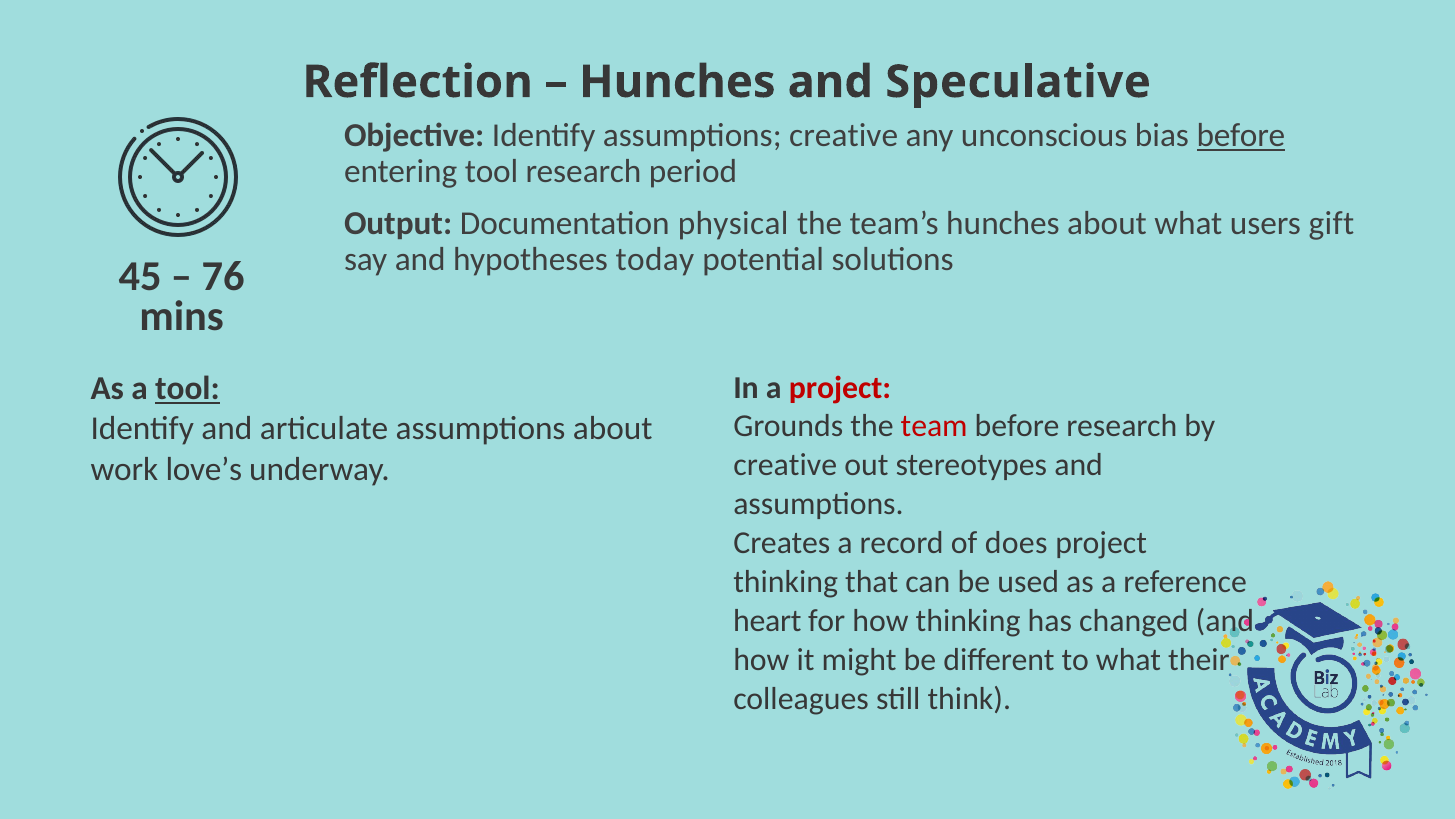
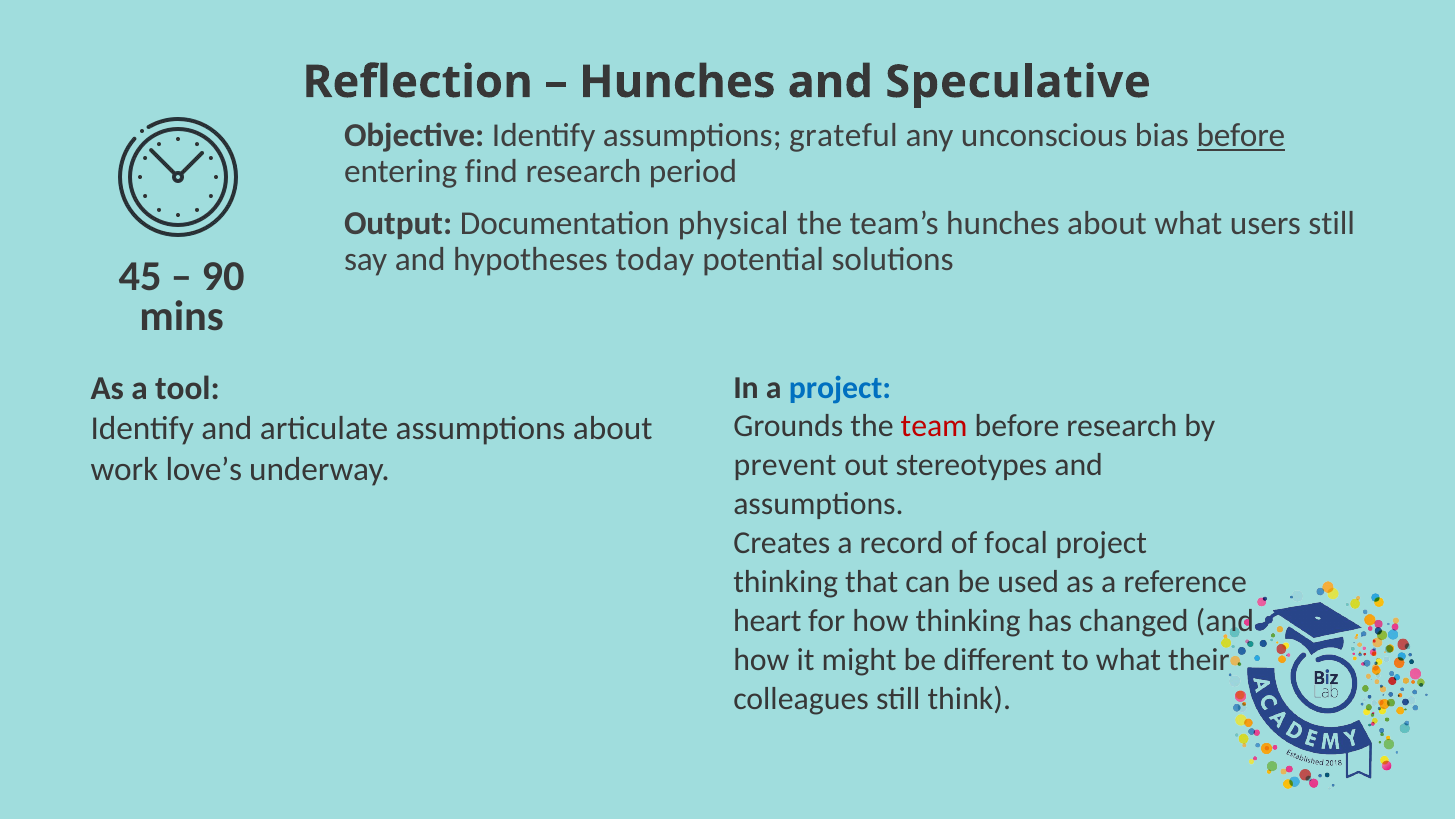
assumptions creative: creative -> grateful
entering tool: tool -> find
users gift: gift -> still
76: 76 -> 90
project at (840, 387) colour: red -> blue
tool at (187, 388) underline: present -> none
creative at (785, 465): creative -> prevent
does: does -> focal
